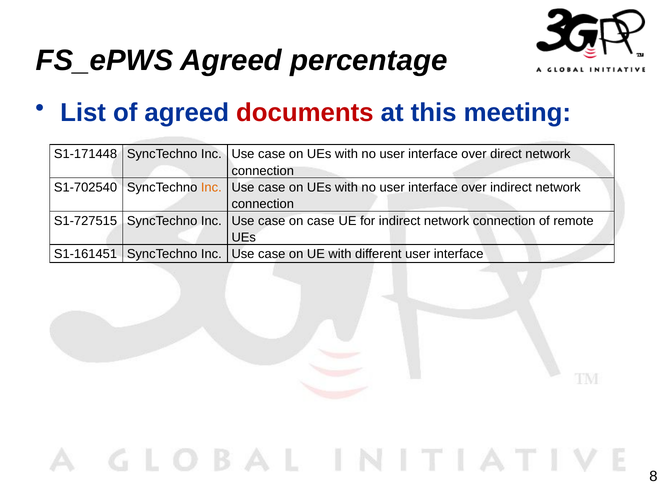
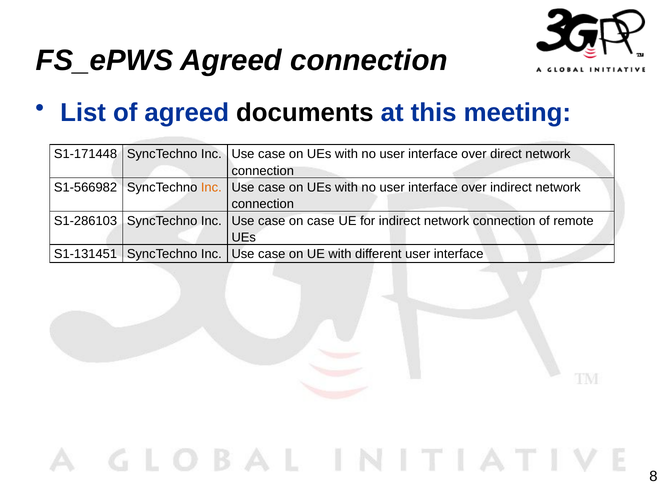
Agreed percentage: percentage -> connection
documents colour: red -> black
S1-702540: S1-702540 -> S1-566982
S1-727515: S1-727515 -> S1-286103
S1-161451: S1-161451 -> S1-131451
